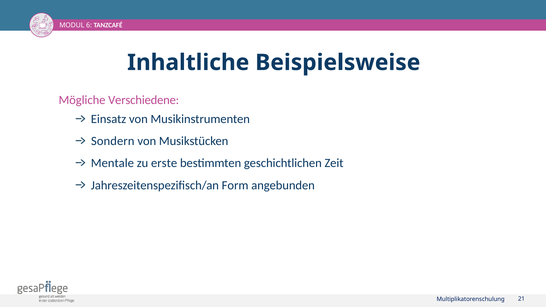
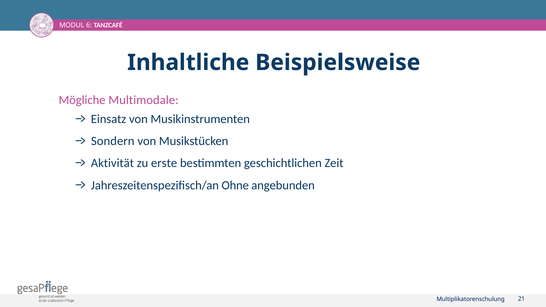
Verschiedene: Verschiedene -> Multimodale
Mentale: Mentale -> Aktivität
Form: Form -> Ohne
